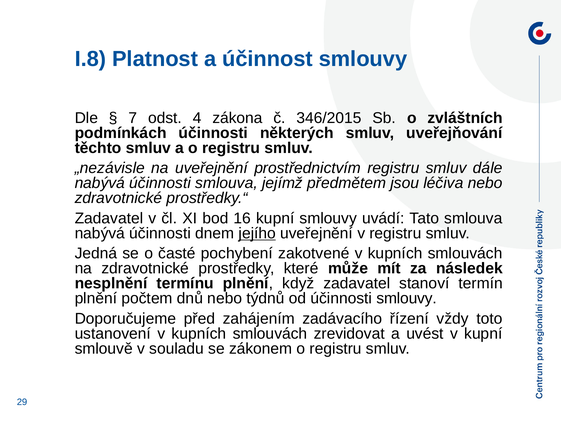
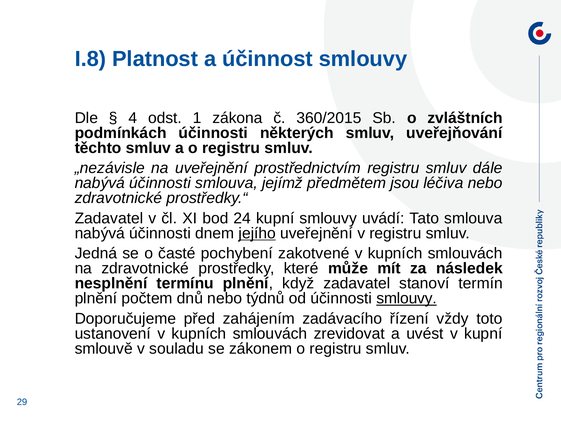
7: 7 -> 4
4: 4 -> 1
346/2015: 346/2015 -> 360/2015
16: 16 -> 24
smlouvy at (407, 298) underline: none -> present
